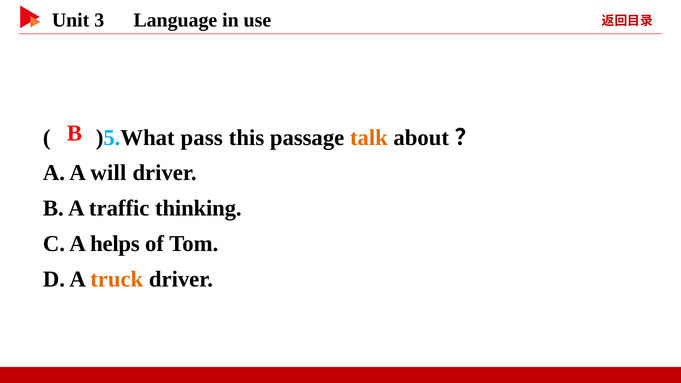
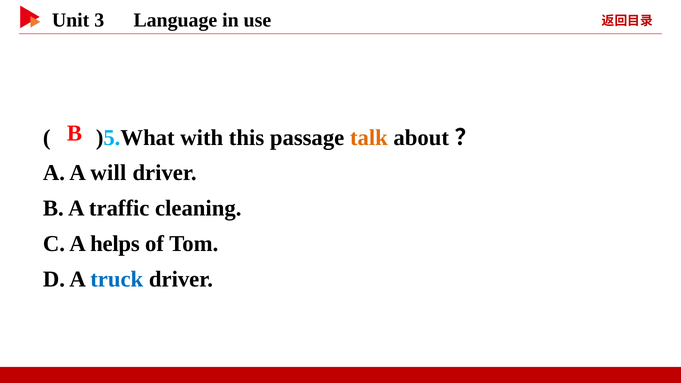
pass: pass -> with
thinking: thinking -> cleaning
truck colour: orange -> blue
